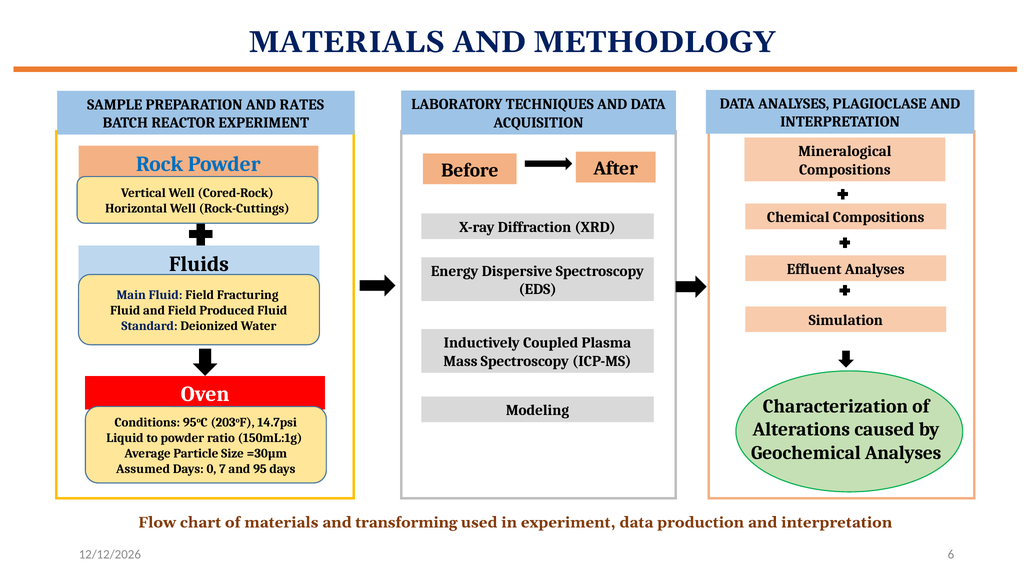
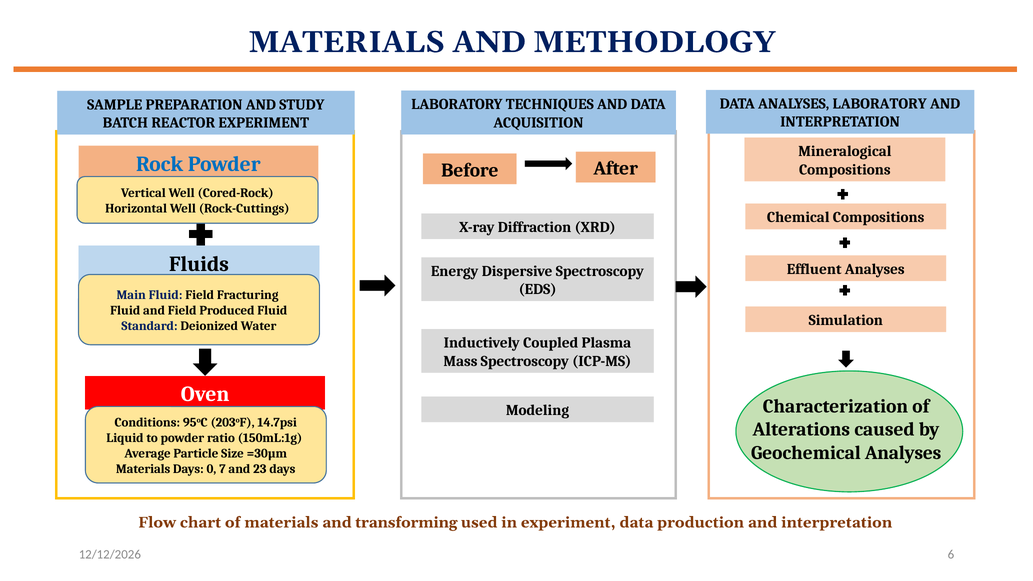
ANALYSES PLAGIOCLASE: PLAGIOCLASE -> LABORATORY
RATES: RATES -> STUDY
Assumed at (143, 469): Assumed -> Materials
95: 95 -> 23
